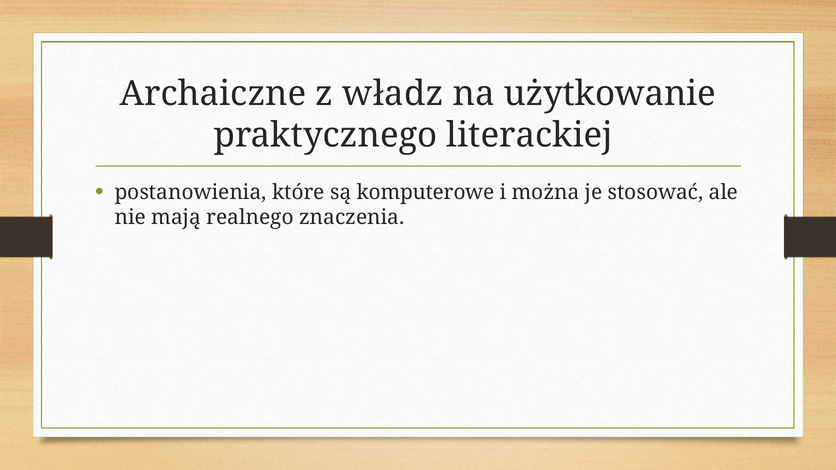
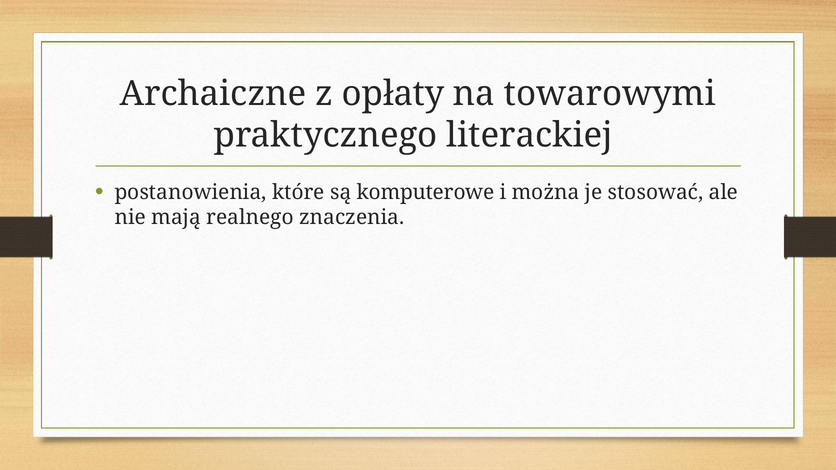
władz: władz -> opłaty
użytkowanie: użytkowanie -> towarowymi
